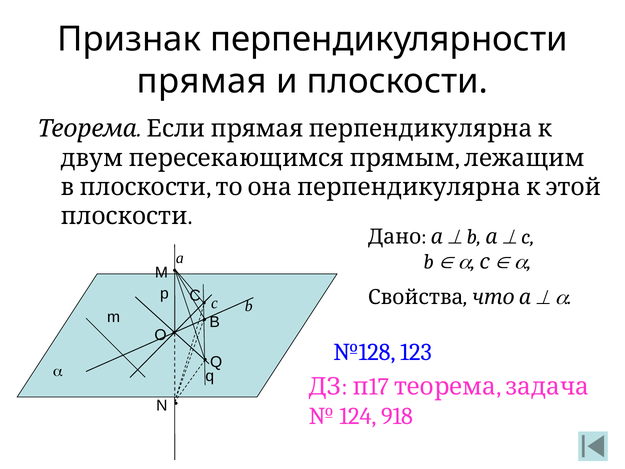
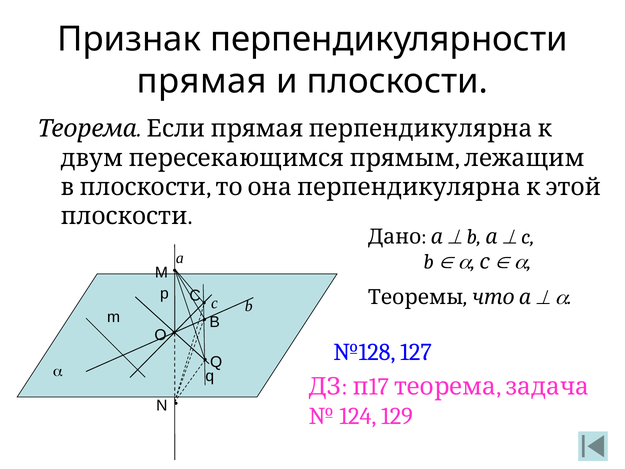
Свойства: Свойства -> Теоремы
123: 123 -> 127
918: 918 -> 129
